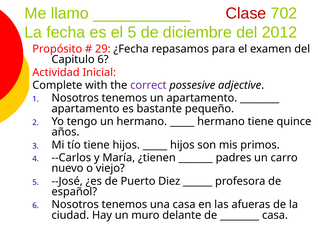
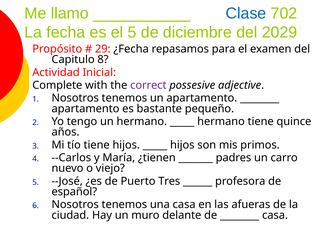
Clase colour: red -> blue
2012: 2012 -> 2029
Capitulo 6: 6 -> 8
Diez: Diez -> Tres
